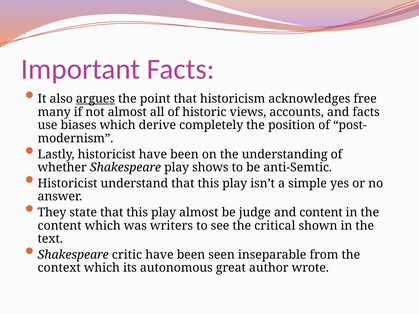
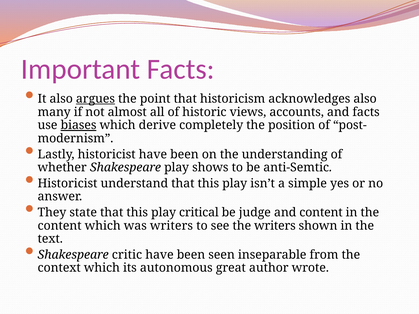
acknowledges free: free -> also
biases underline: none -> present
play almost: almost -> critical
the critical: critical -> writers
